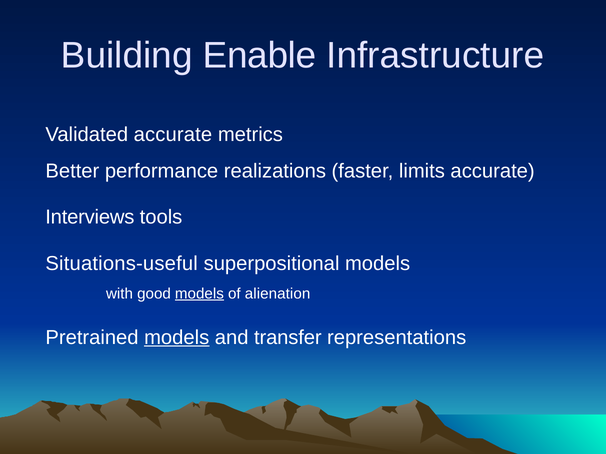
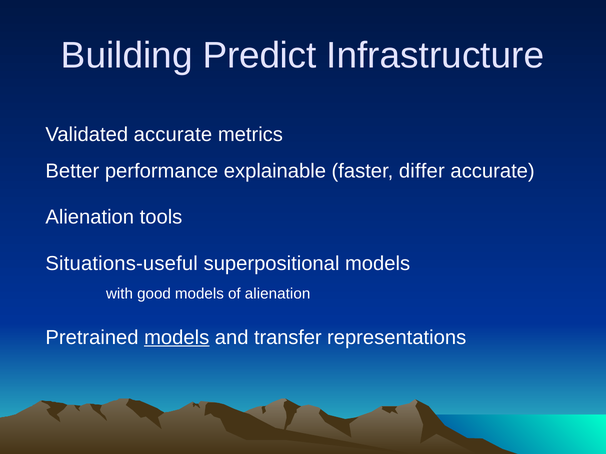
Enable: Enable -> Predict
realizations: realizations -> explainable
limits: limits -> differ
Interviews at (90, 218): Interviews -> Alienation
models at (199, 294) underline: present -> none
